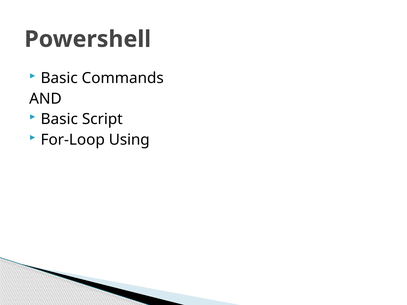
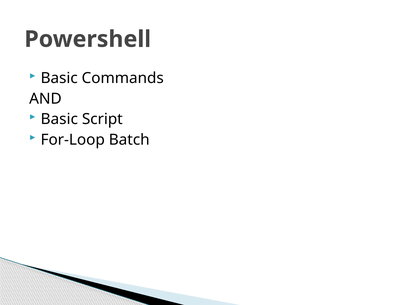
Using: Using -> Batch
